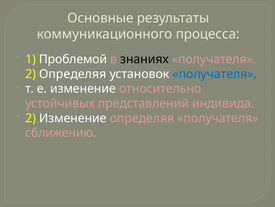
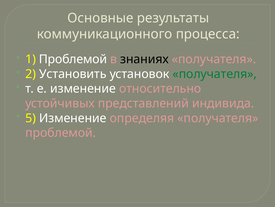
2 Определяя: Определяя -> Установить
получателя at (215, 74) colour: blue -> green
2 at (31, 118): 2 -> 5
сближению at (61, 132): сближению -> проблемой
